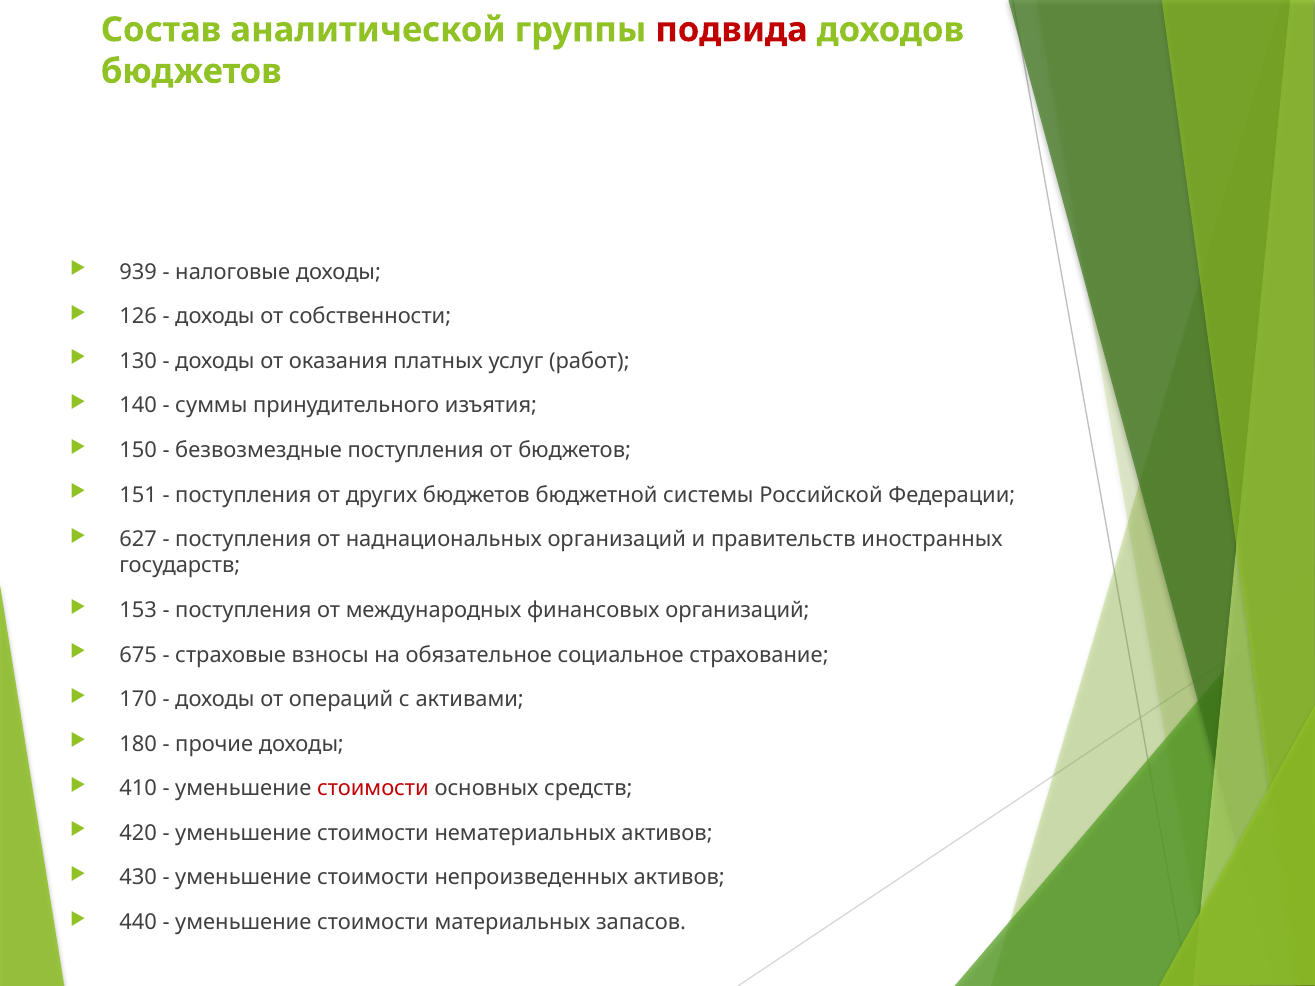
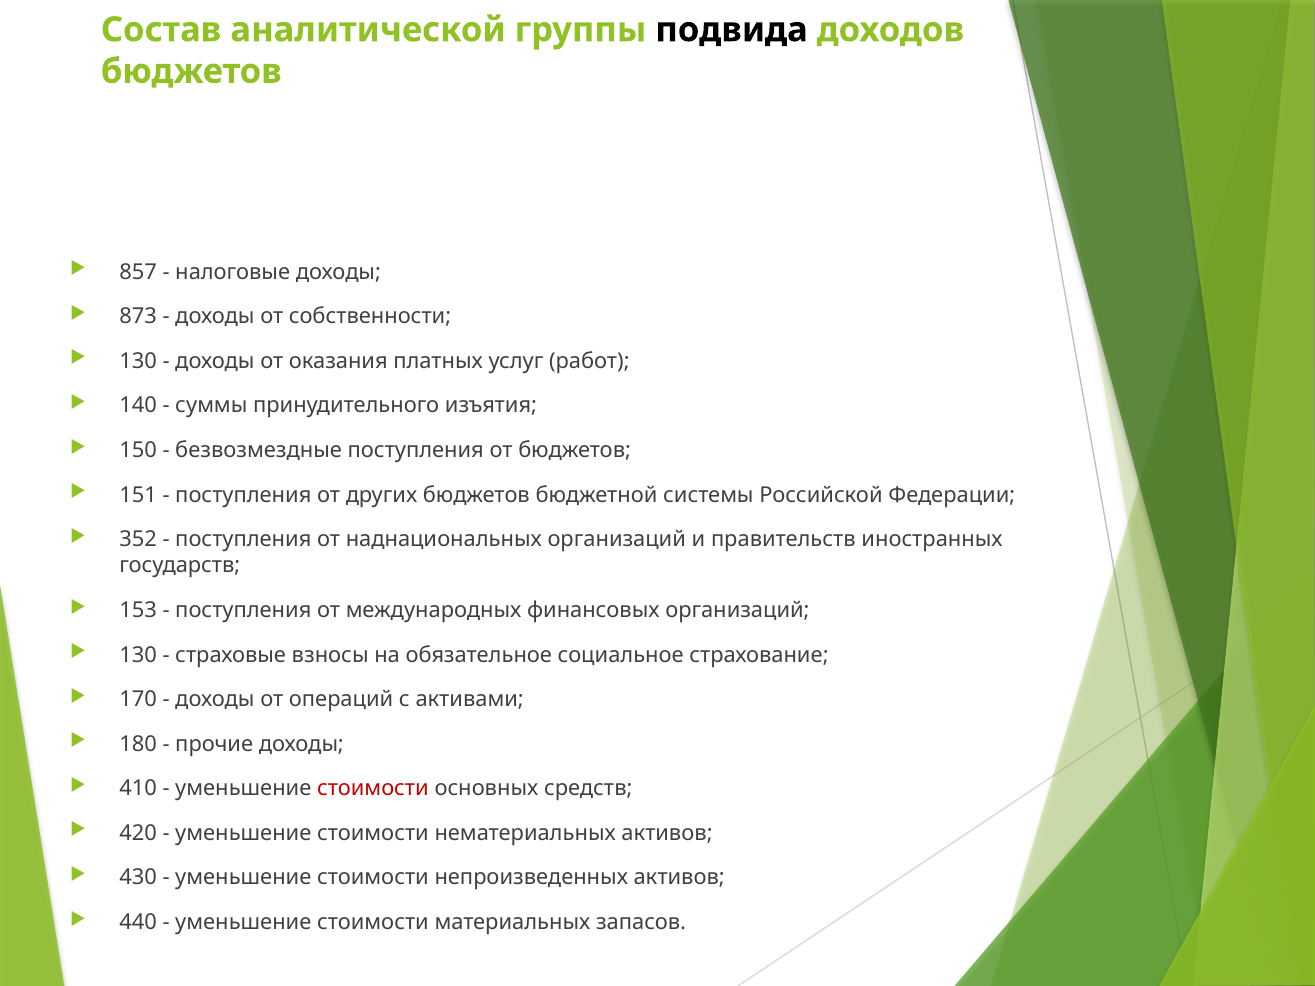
подвида colour: red -> black
939: 939 -> 857
126: 126 -> 873
627: 627 -> 352
675 at (138, 655): 675 -> 130
